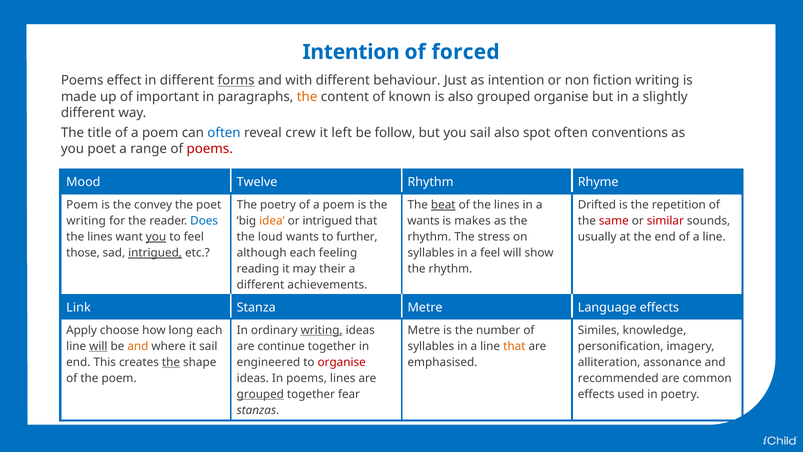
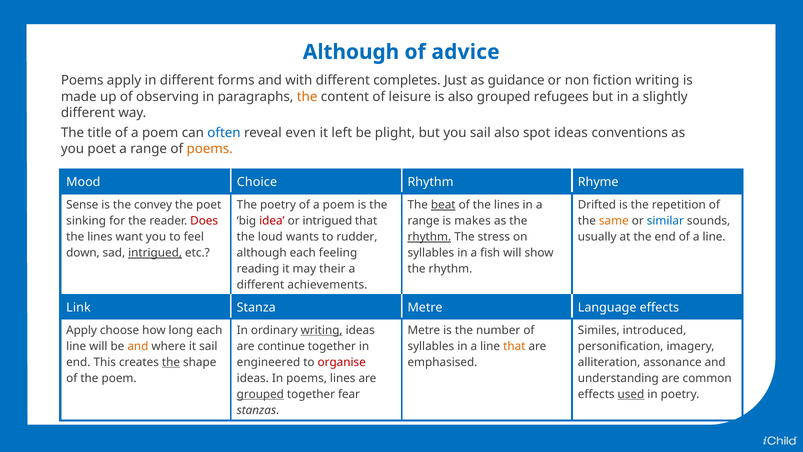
Intention at (351, 52): Intention -> Although
forced: forced -> advice
Poems effect: effect -> apply
forms underline: present -> none
behaviour: behaviour -> completes
as intention: intention -> guidance
important: important -> observing
known: known -> leisure
grouped organise: organise -> refugees
crew: crew -> even
follow: follow -> plight
spot often: often -> ideas
poems at (210, 149) colour: red -> orange
Twelve: Twelve -> Choice
Poem at (82, 205): Poem -> Sense
writing at (86, 221): writing -> sinking
Does colour: blue -> red
idea colour: orange -> red
wants at (423, 221): wants -> range
same colour: red -> orange
similar colour: red -> blue
you at (156, 237) underline: present -> none
further: further -> rudder
rhythm at (429, 237) underline: none -> present
those: those -> down
a feel: feel -> fish
knowledge: knowledge -> introduced
will at (98, 346) underline: present -> none
recommended: recommended -> understanding
used underline: none -> present
